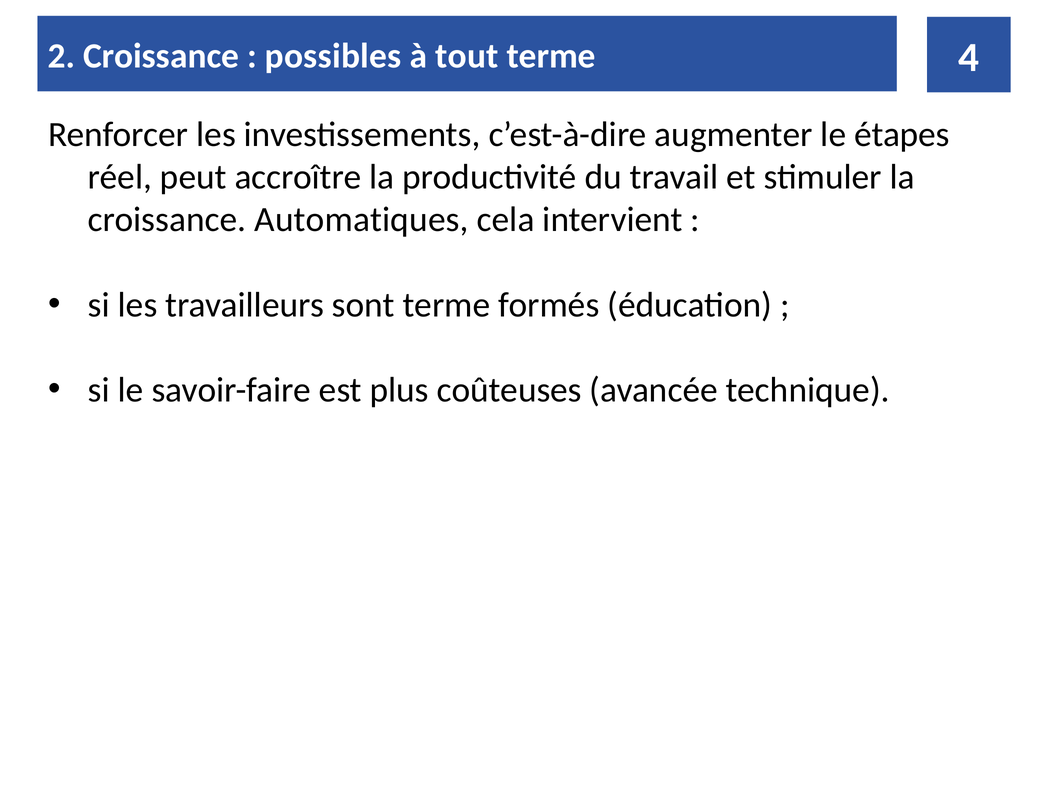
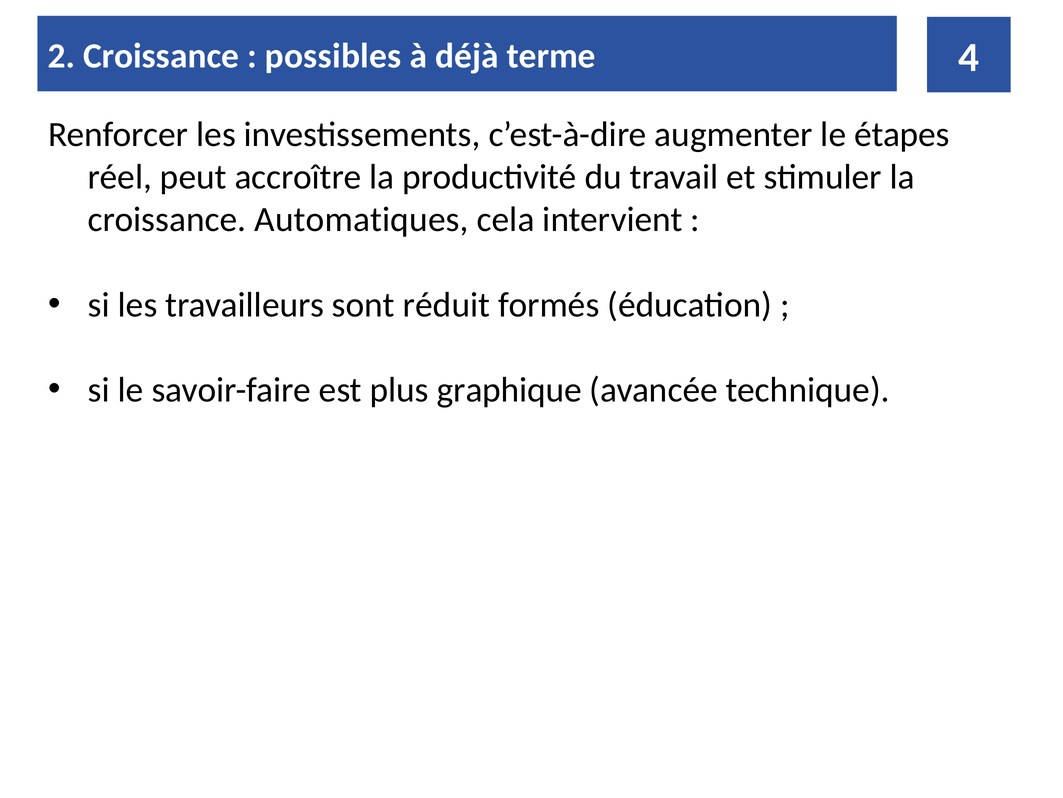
tout: tout -> déjà
sont terme: terme -> réduit
coûteuses: coûteuses -> graphique
